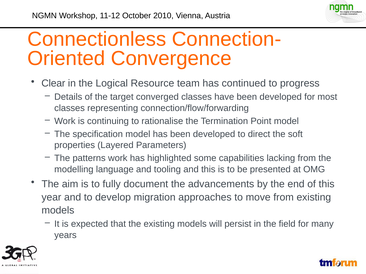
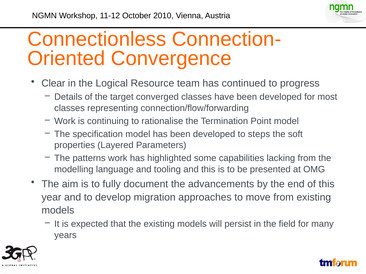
direct: direct -> steps
